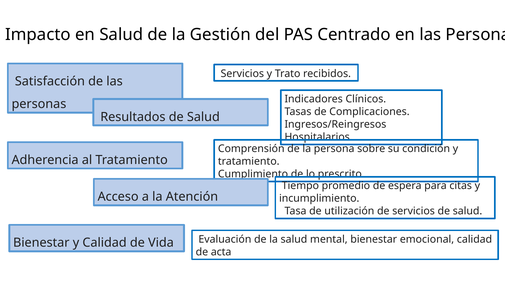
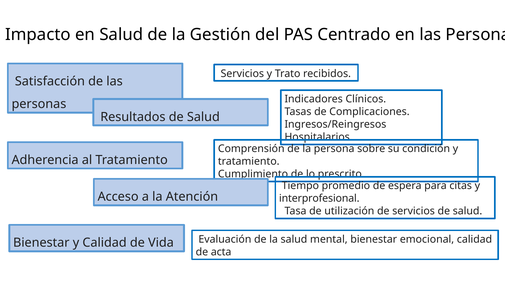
incumplimiento: incumplimiento -> interprofesional
